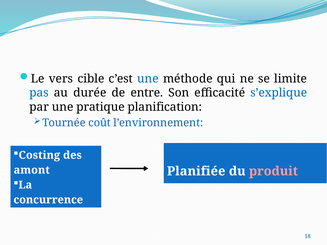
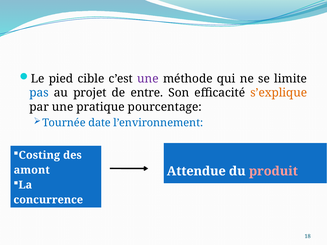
vers: vers -> pied
une at (148, 79) colour: blue -> purple
durée: durée -> projet
s’explique colour: blue -> orange
planification: planification -> pourcentage
coût: coût -> date
Planifiée: Planifiée -> Attendue
